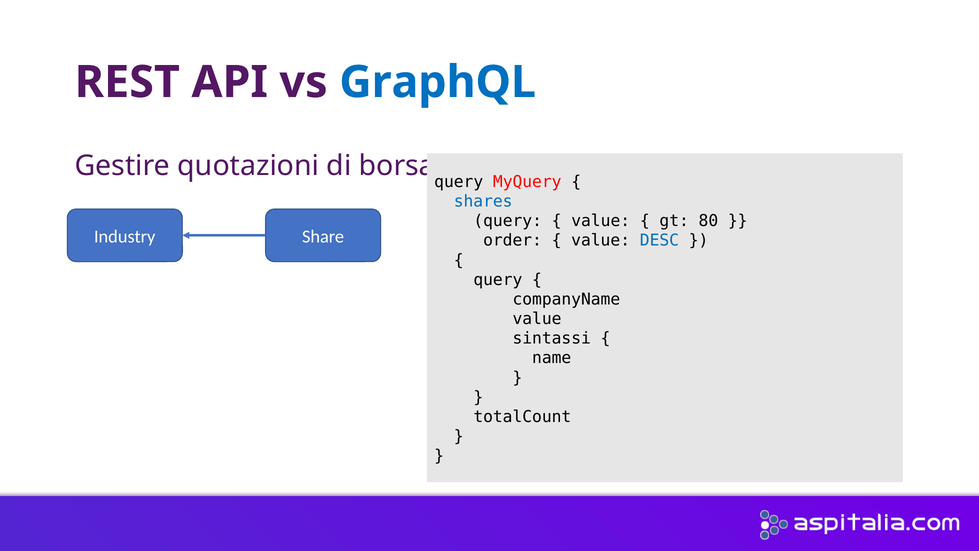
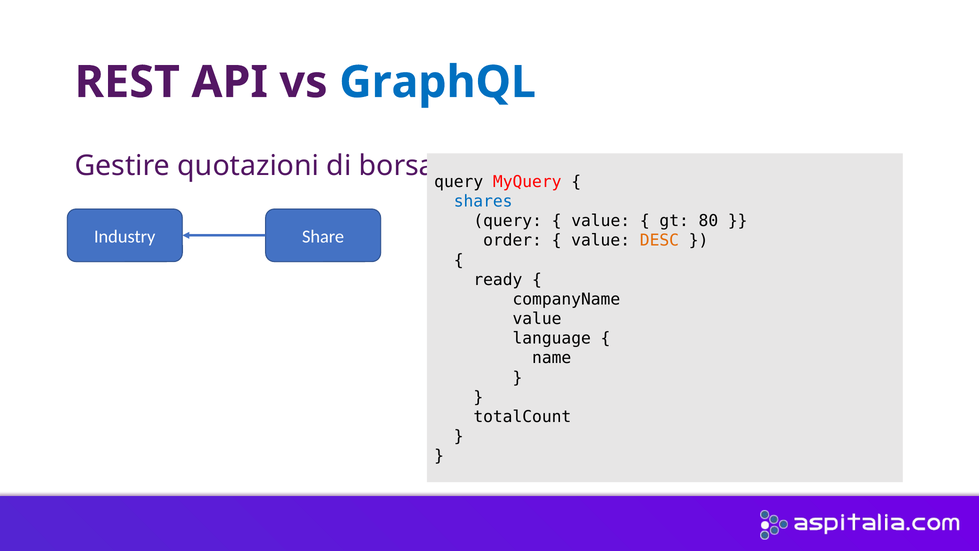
DESC colour: blue -> orange
query at (498, 280): query -> ready
sintassi: sintassi -> language
